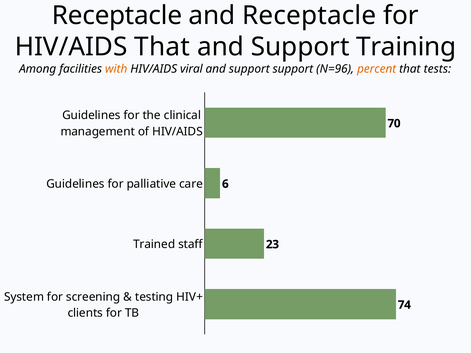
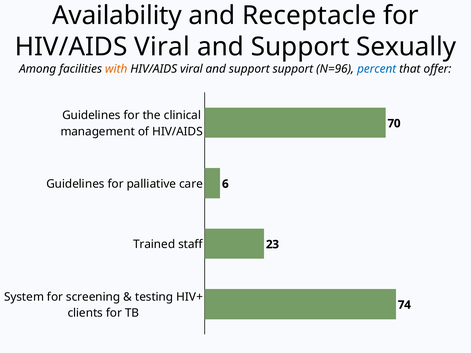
Receptacle at (117, 16): Receptacle -> Availability
That at (162, 47): That -> Viral
Training: Training -> Sexually
percent colour: orange -> blue
tests: tests -> offer
